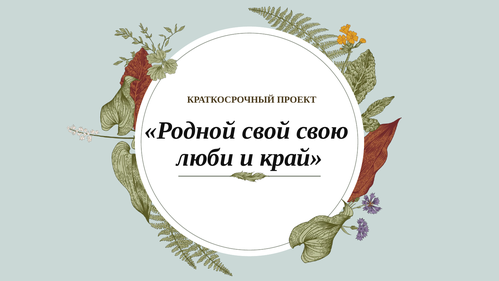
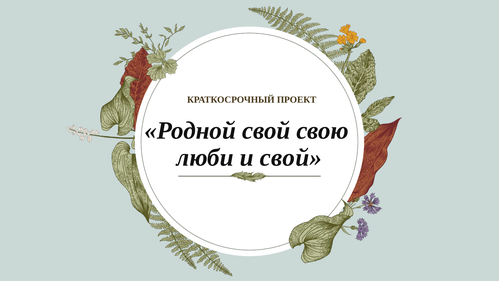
и край: край -> свой
